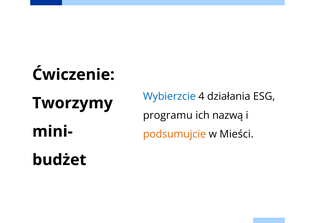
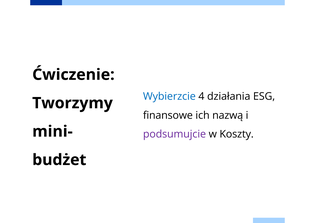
programu: programu -> finansowe
podsumujcie colour: orange -> purple
Mieści: Mieści -> Koszty
